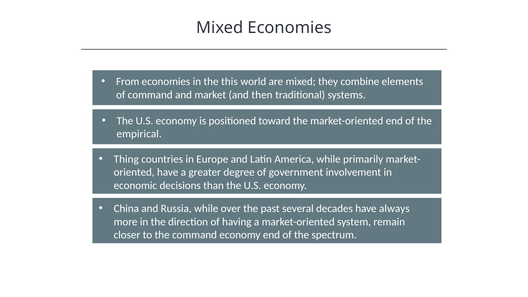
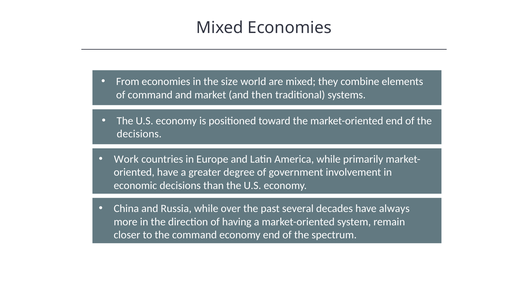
this: this -> size
empirical at (139, 134): empirical -> decisions
Thing: Thing -> Work
